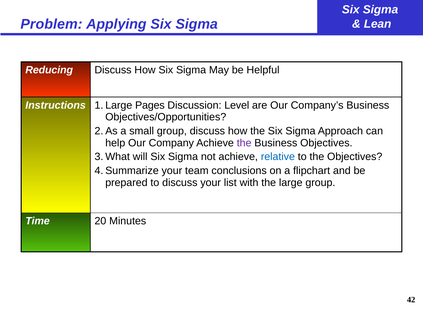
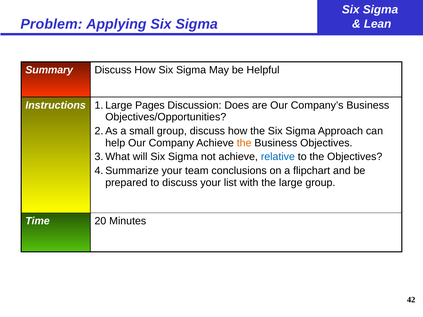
Reducing: Reducing -> Summary
Level: Level -> Does
the at (244, 143) colour: purple -> orange
